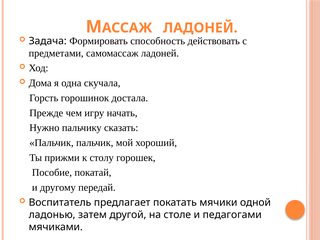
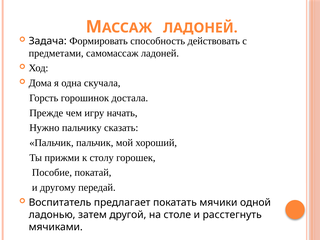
педагогами: педагогами -> расстегнуть
